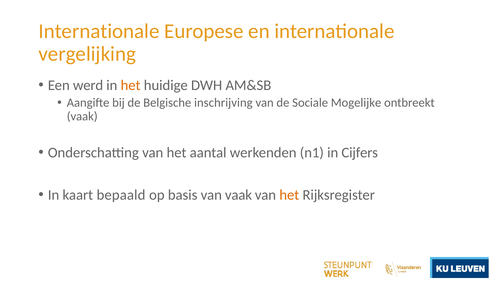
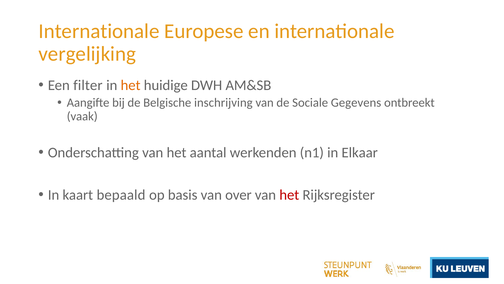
werd: werd -> filter
Mogelijke: Mogelijke -> Gegevens
Cijfers: Cijfers -> Elkaar
van vaak: vaak -> over
het at (289, 195) colour: orange -> red
